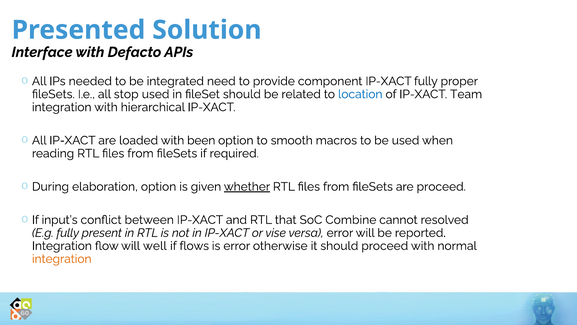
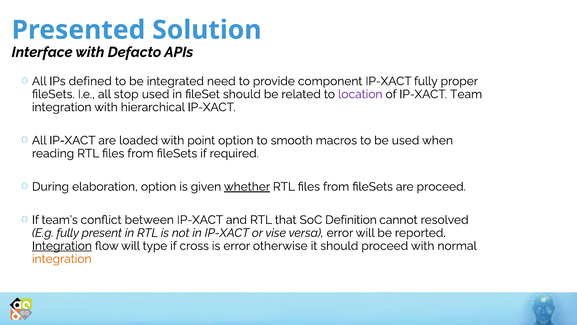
needed: needed -> defined
location colour: blue -> purple
been: been -> point
input’s: input’s -> team’s
Combine: Combine -> Definition
Integration at (62, 246) underline: none -> present
well: well -> type
flows: flows -> cross
